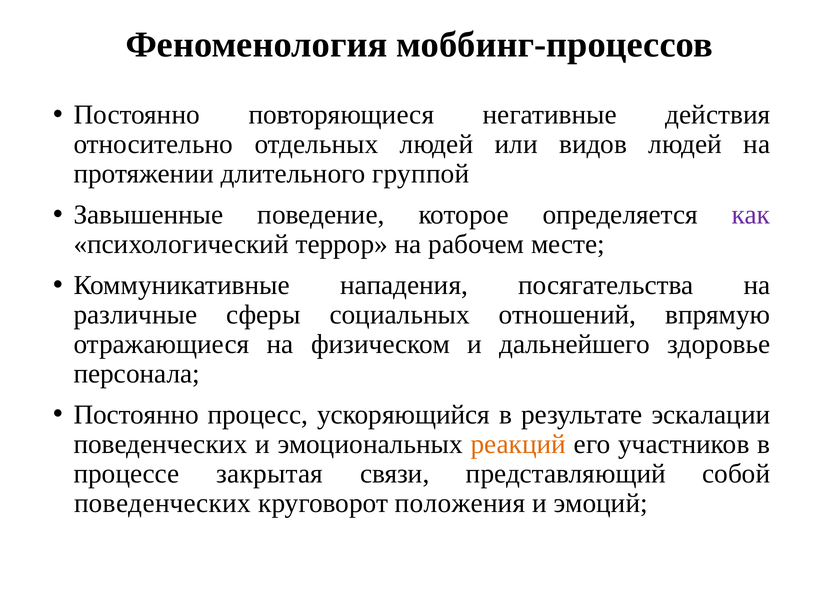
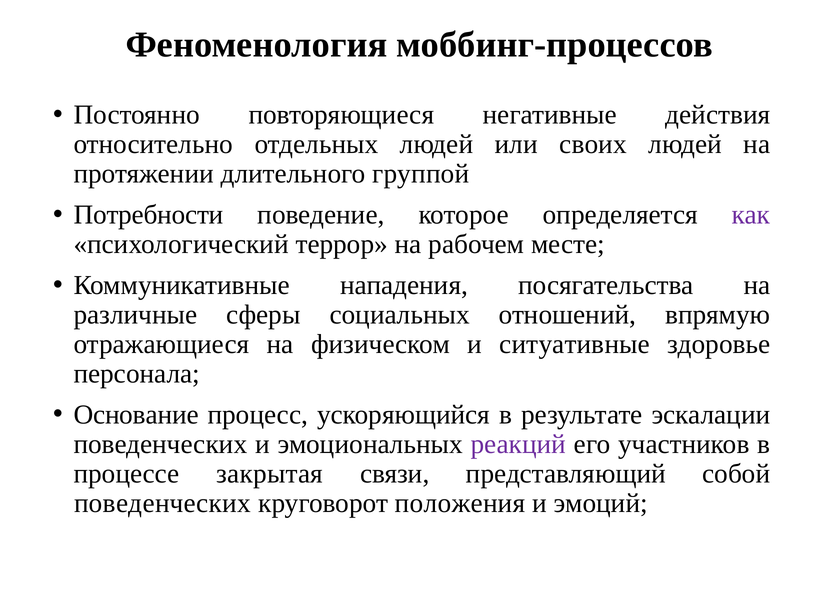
видов: видов -> своих
Завышенные: Завышенные -> Потребности
дальнейшего: дальнейшего -> ситуативные
Постоянно at (136, 415): Постоянно -> Основание
реакций colour: orange -> purple
